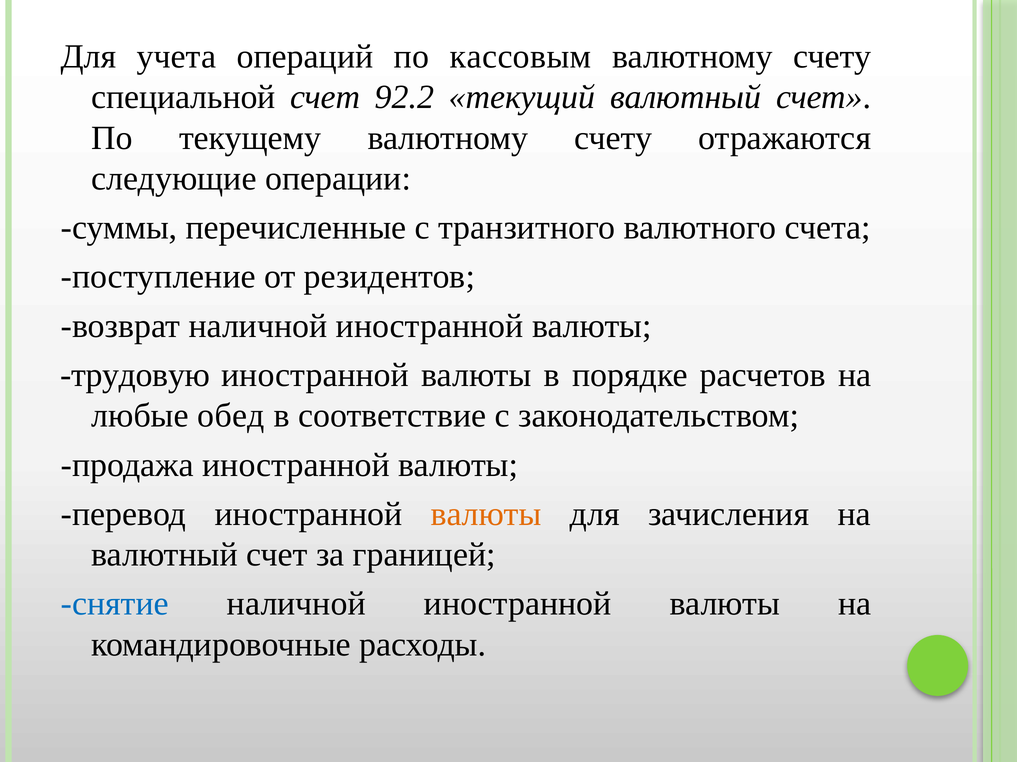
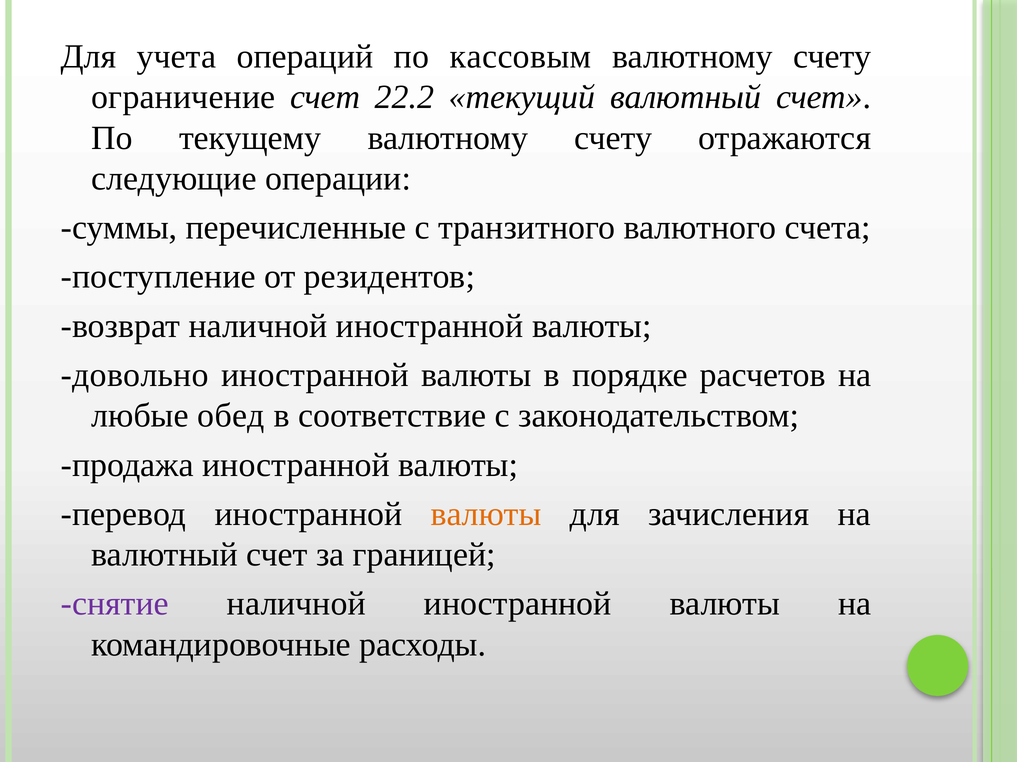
специальной: специальной -> ограничение
92.2: 92.2 -> 22.2
трудовую: трудовую -> довольно
снятие colour: blue -> purple
